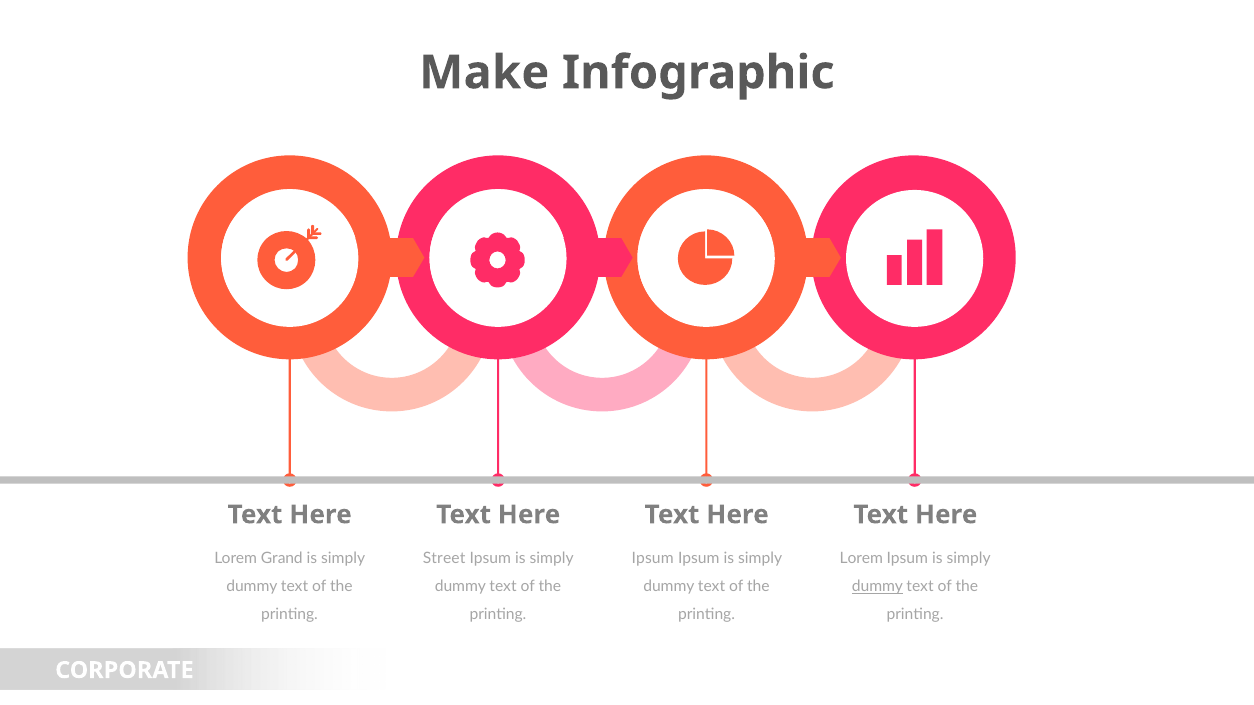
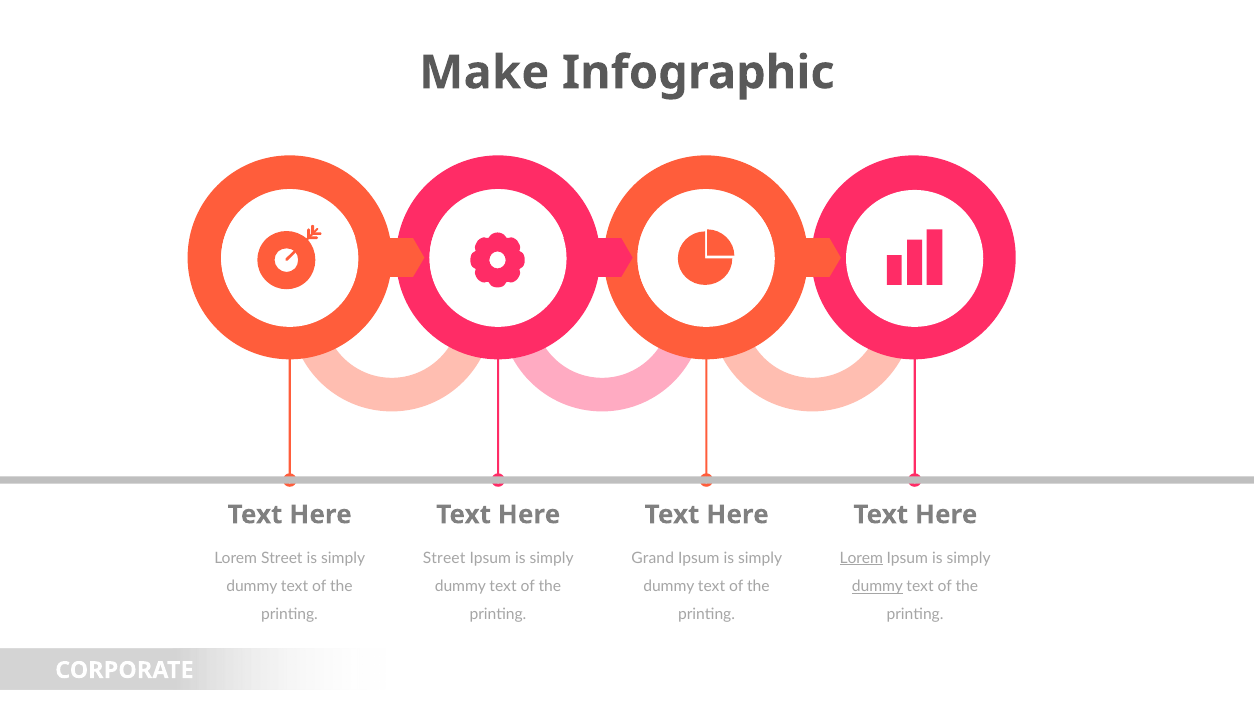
Lorem Grand: Grand -> Street
Ipsum at (653, 558): Ipsum -> Grand
Lorem at (861, 558) underline: none -> present
